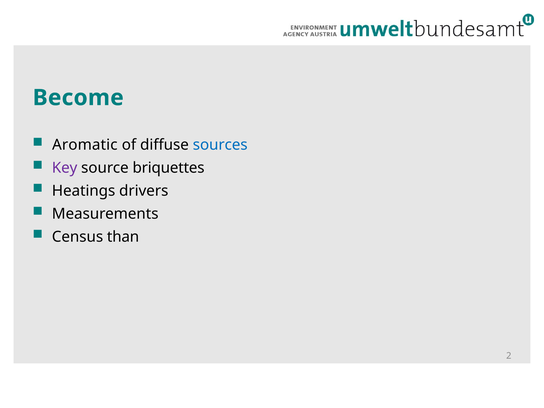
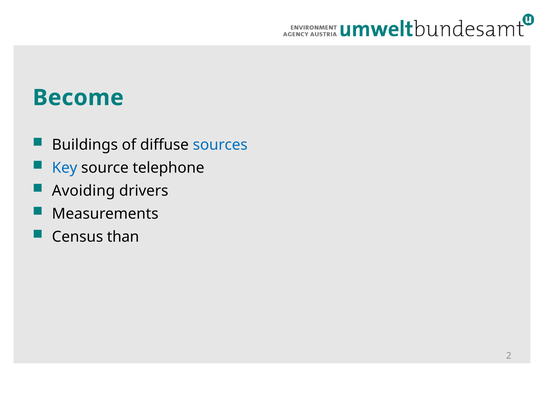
Aromatic: Aromatic -> Buildings
Key colour: purple -> blue
briquettes: briquettes -> telephone
Heatings: Heatings -> Avoiding
